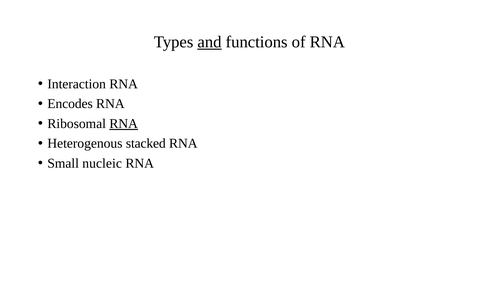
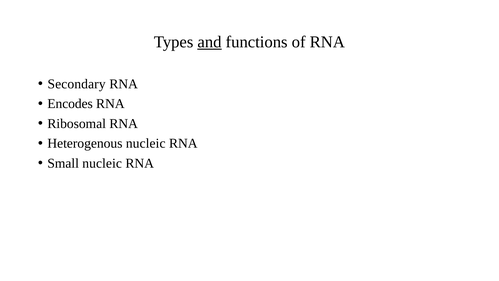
Interaction: Interaction -> Secondary
RNA at (124, 123) underline: present -> none
Heterogenous stacked: stacked -> nucleic
